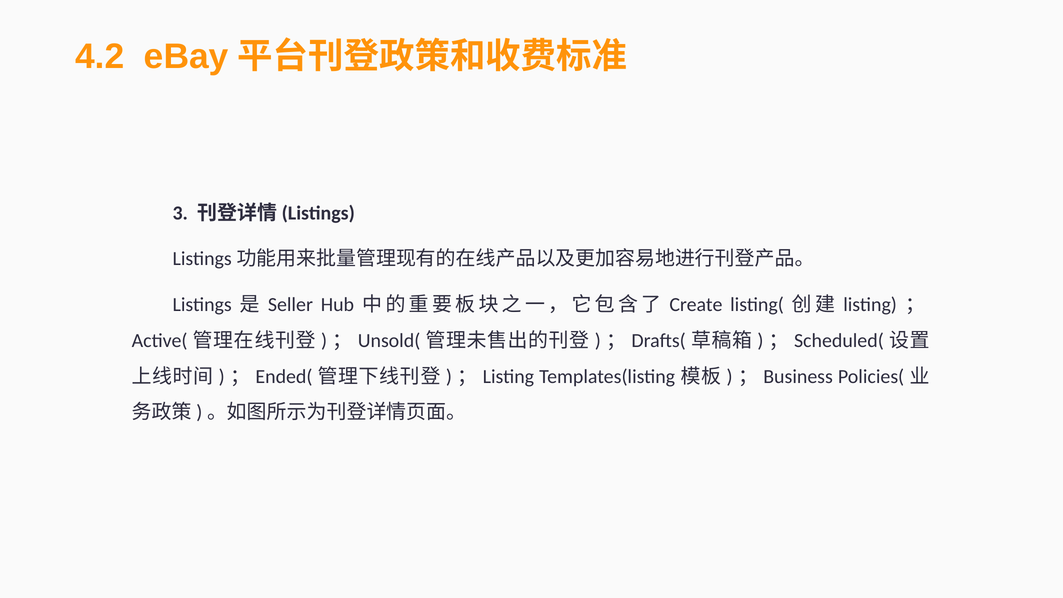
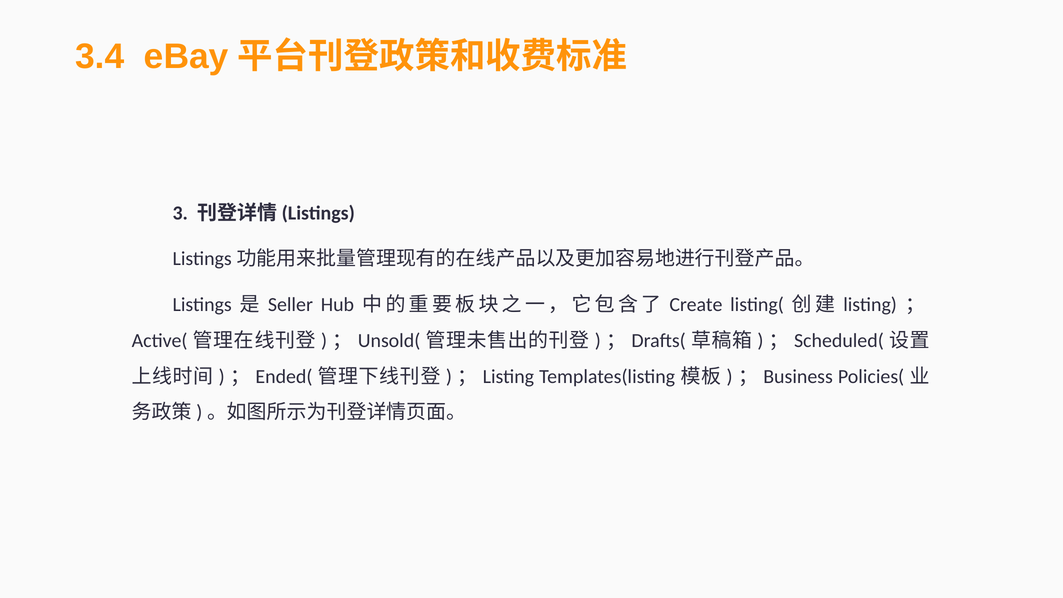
4.2: 4.2 -> 3.4
